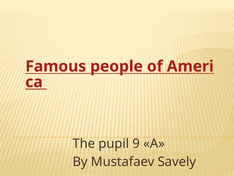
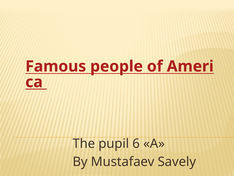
9: 9 -> 6
